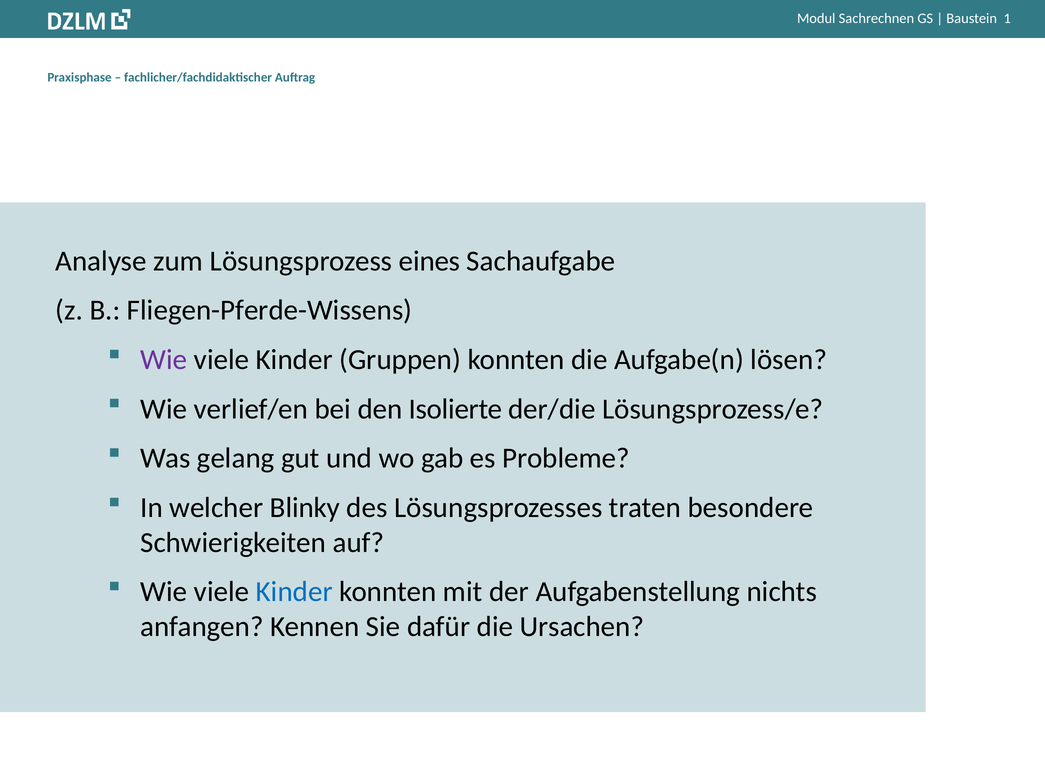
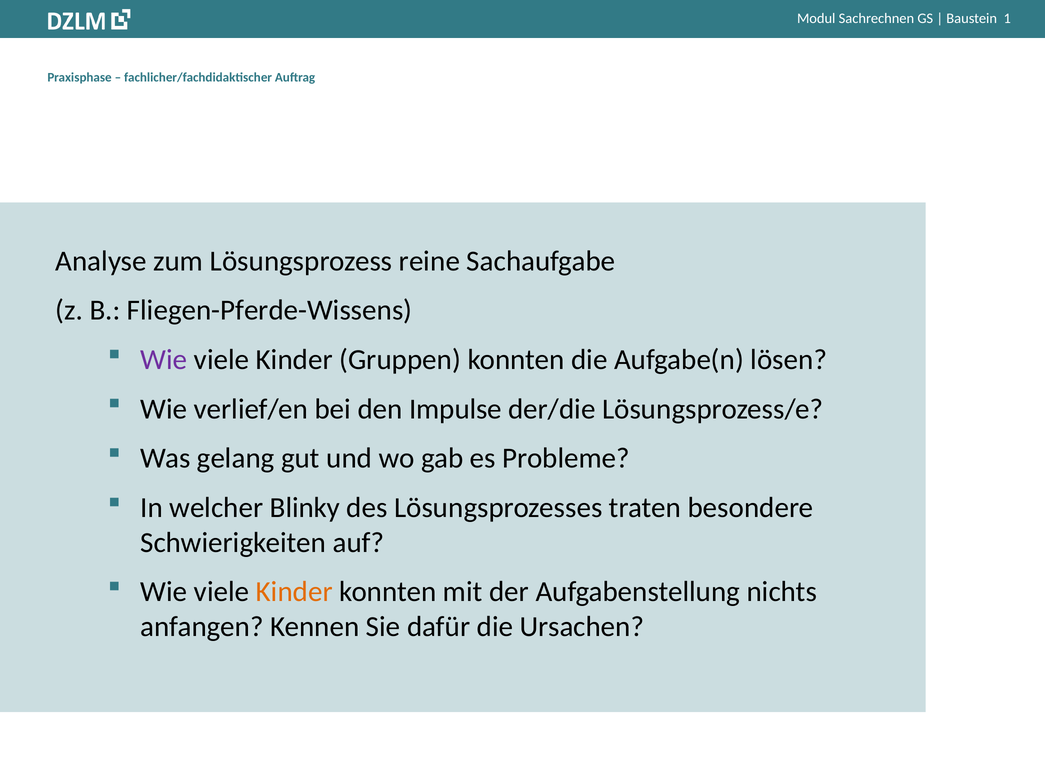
eines: eines -> reine
Isolierte: Isolierte -> Impulse
Kinder at (294, 592) colour: blue -> orange
